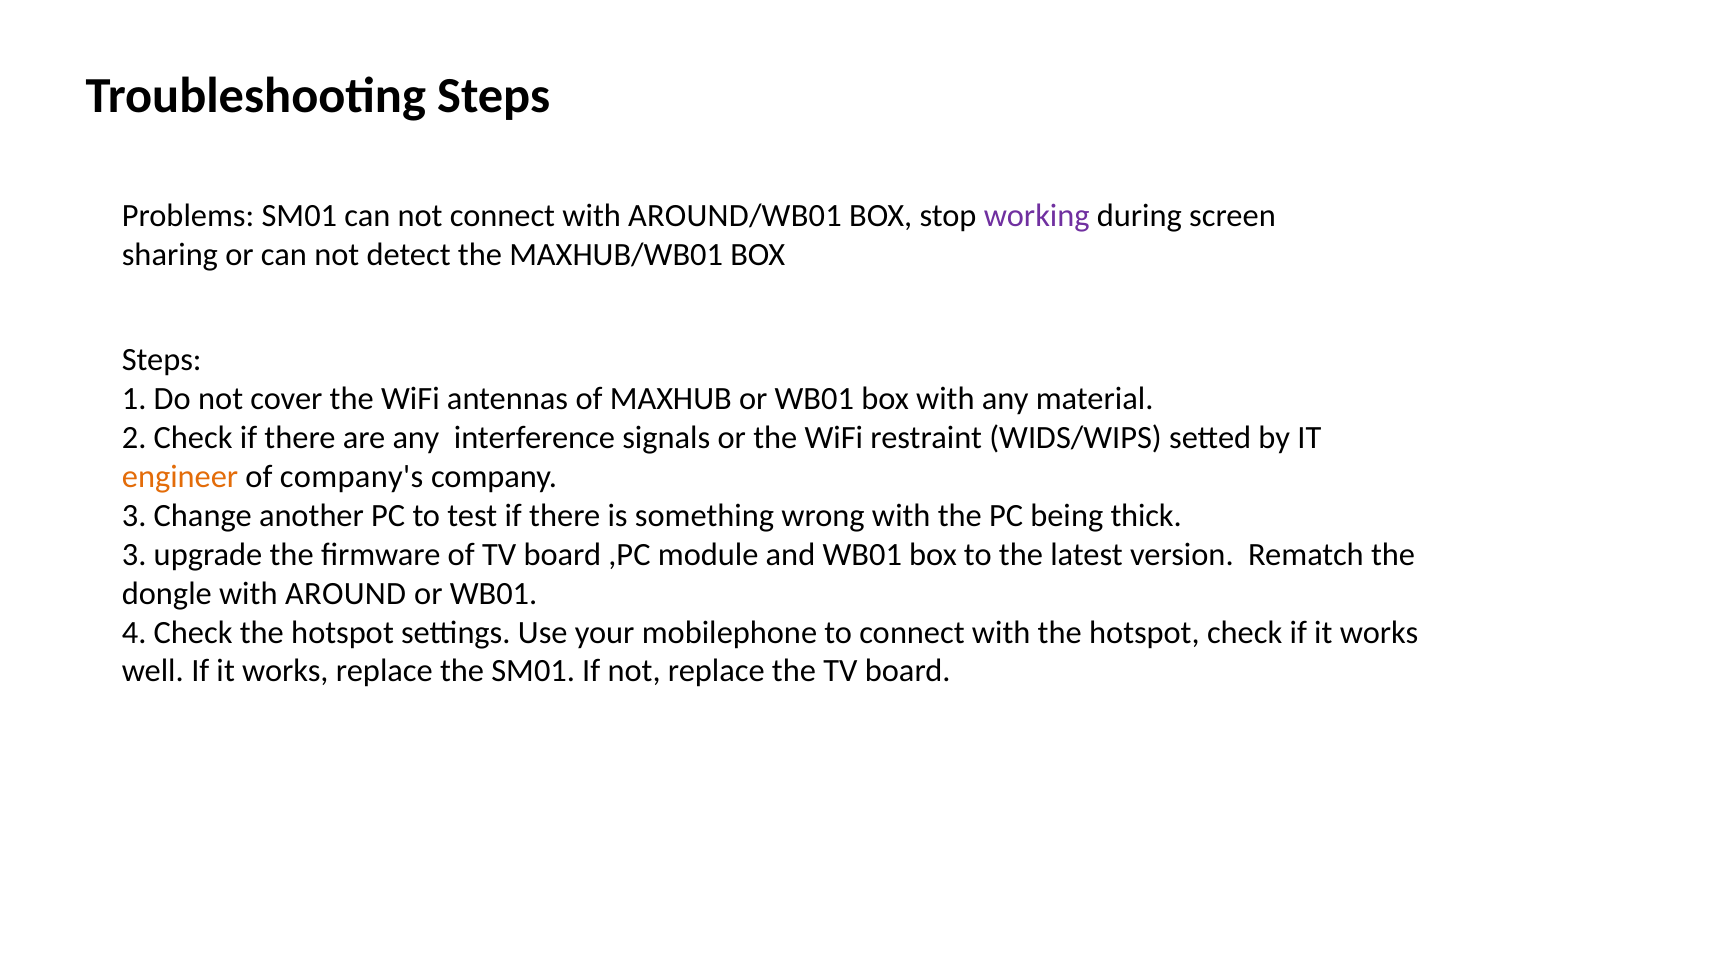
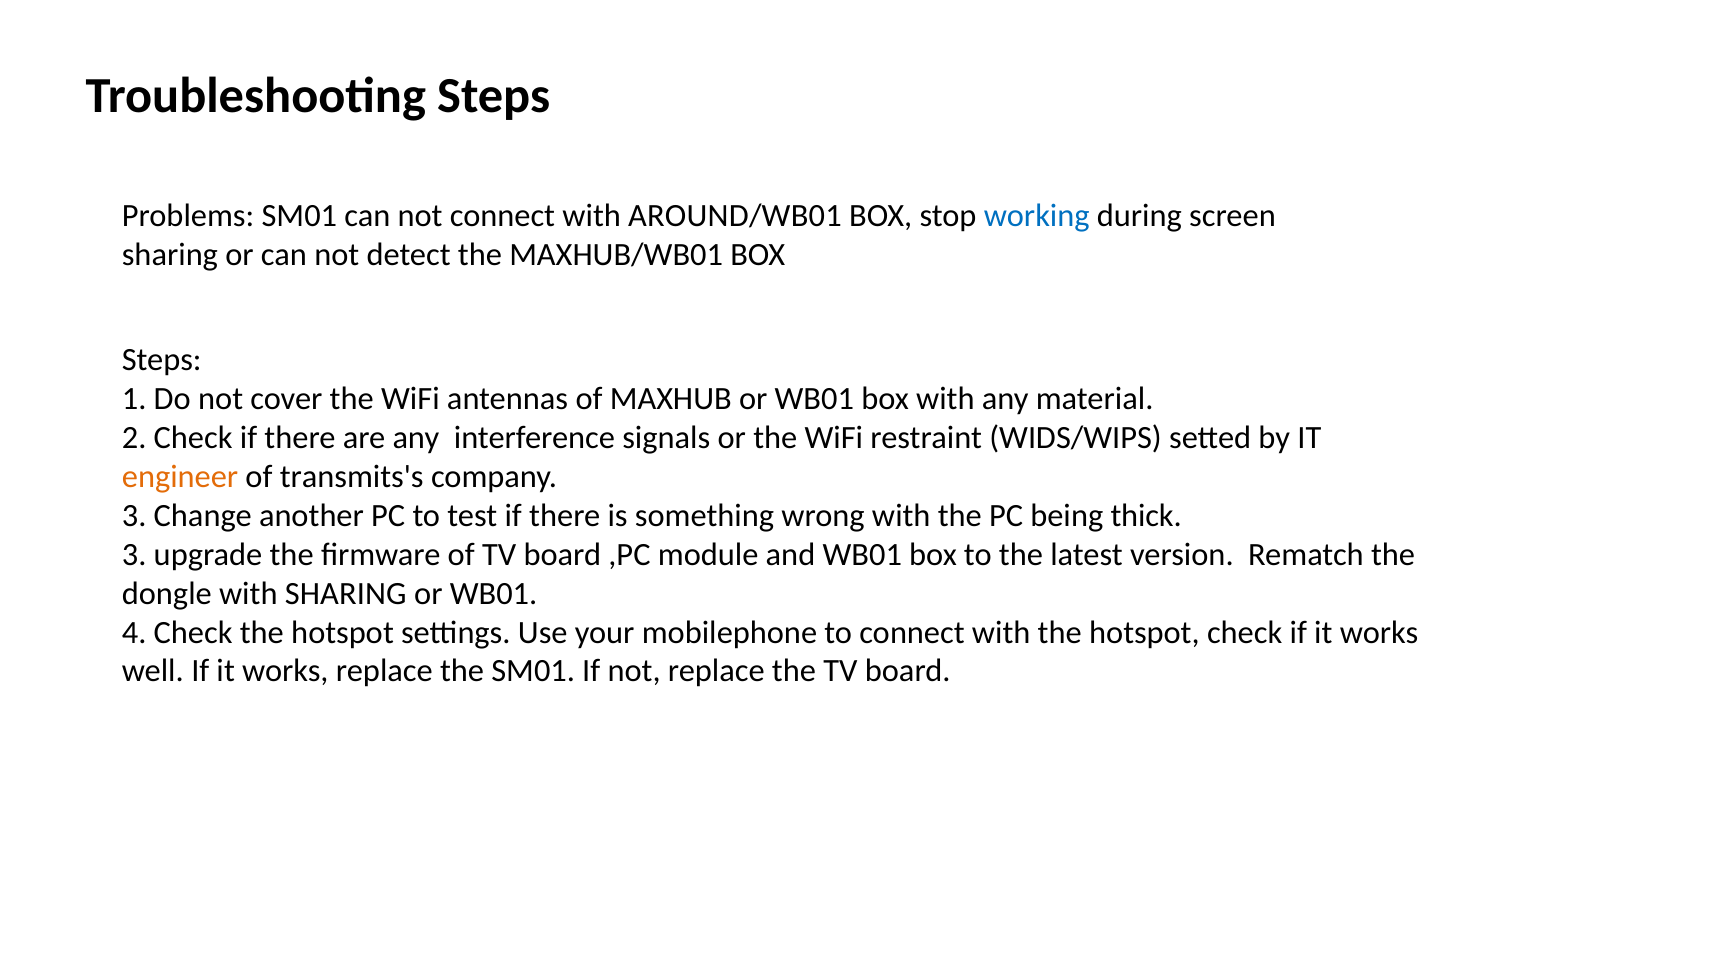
working colour: purple -> blue
company's: company's -> transmits's
with AROUND: AROUND -> SHARING
